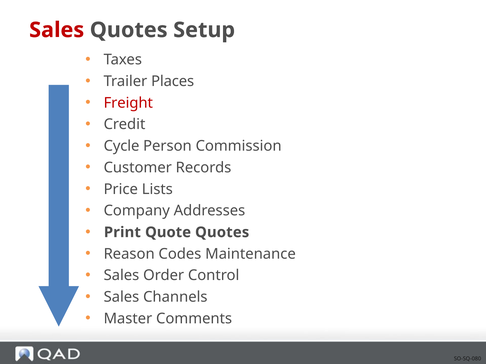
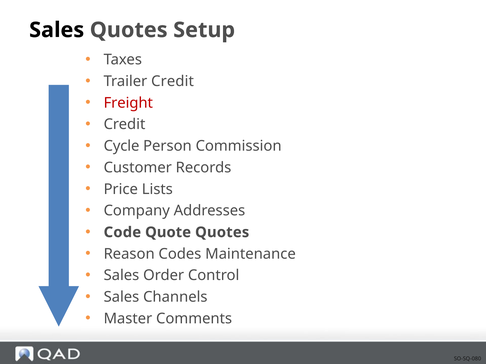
Sales at (57, 30) colour: red -> black
Trailer Places: Places -> Credit
Print: Print -> Code
